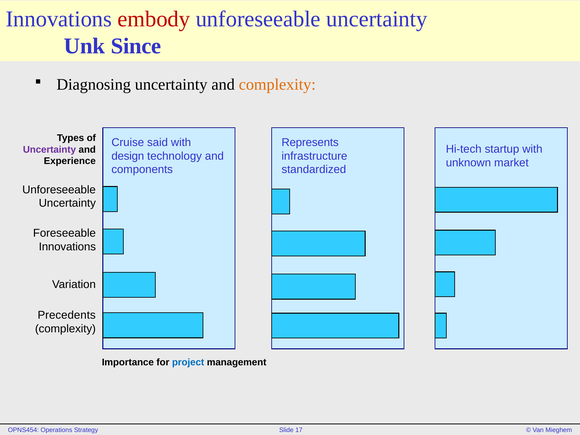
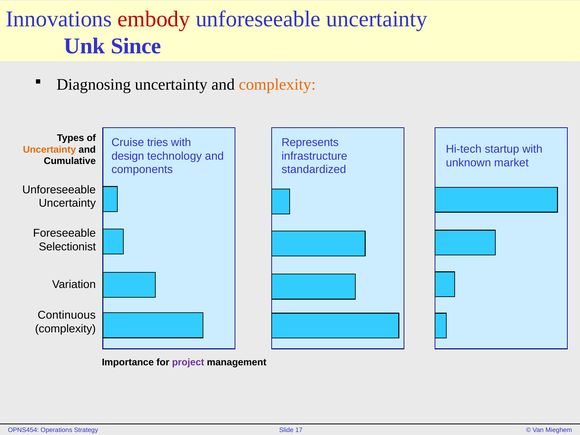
said: said -> tries
Uncertainty at (49, 149) colour: purple -> orange
Experience: Experience -> Cumulative
Innovations at (67, 247): Innovations -> Selectionist
Precedents: Precedents -> Continuous
project colour: blue -> purple
